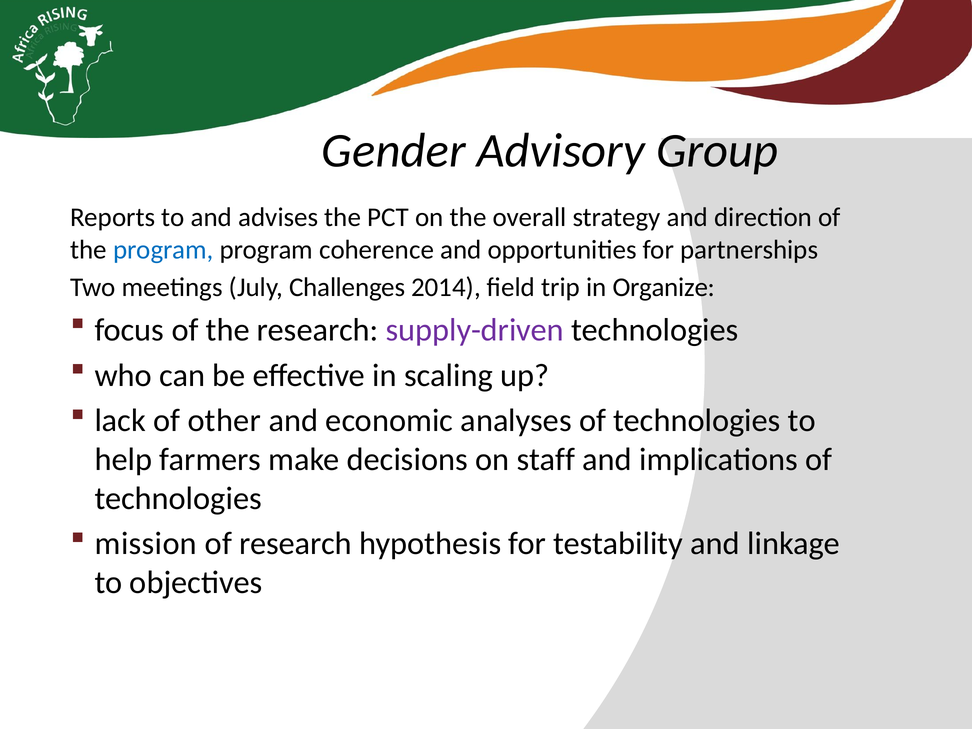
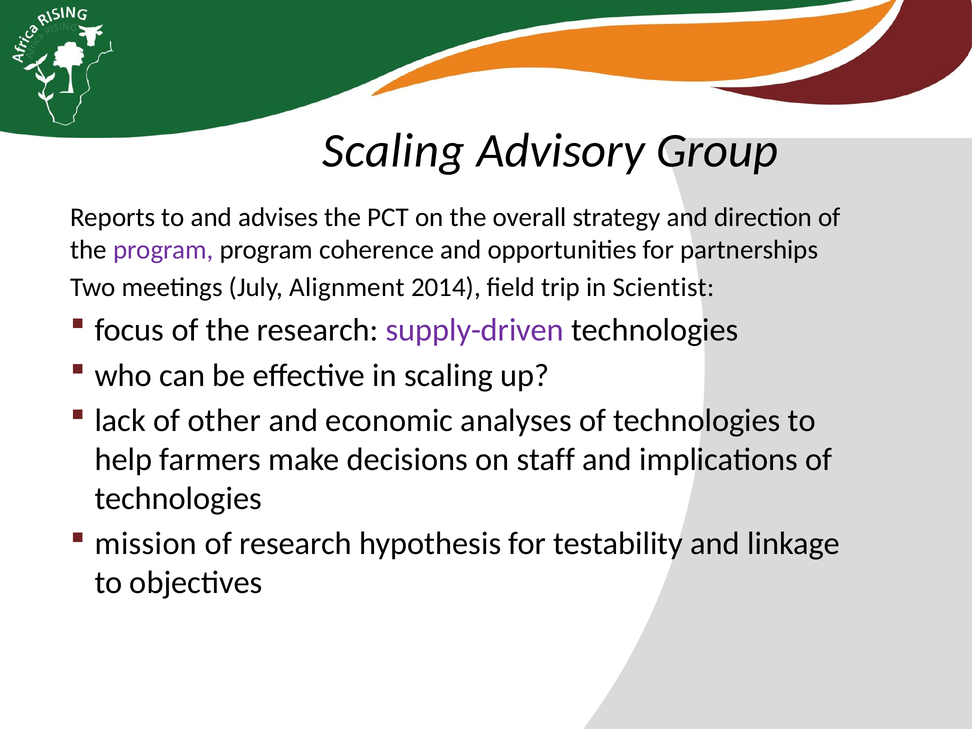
Gender at (394, 151): Gender -> Scaling
program at (163, 250) colour: blue -> purple
Challenges: Challenges -> Alignment
Organize: Organize -> Scientist
